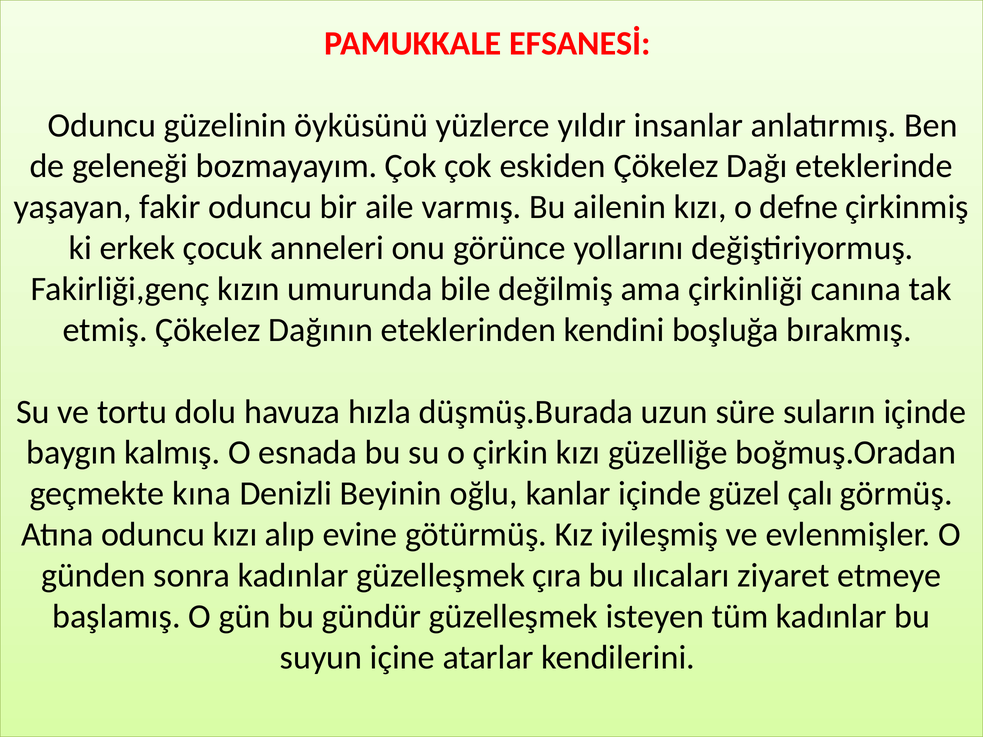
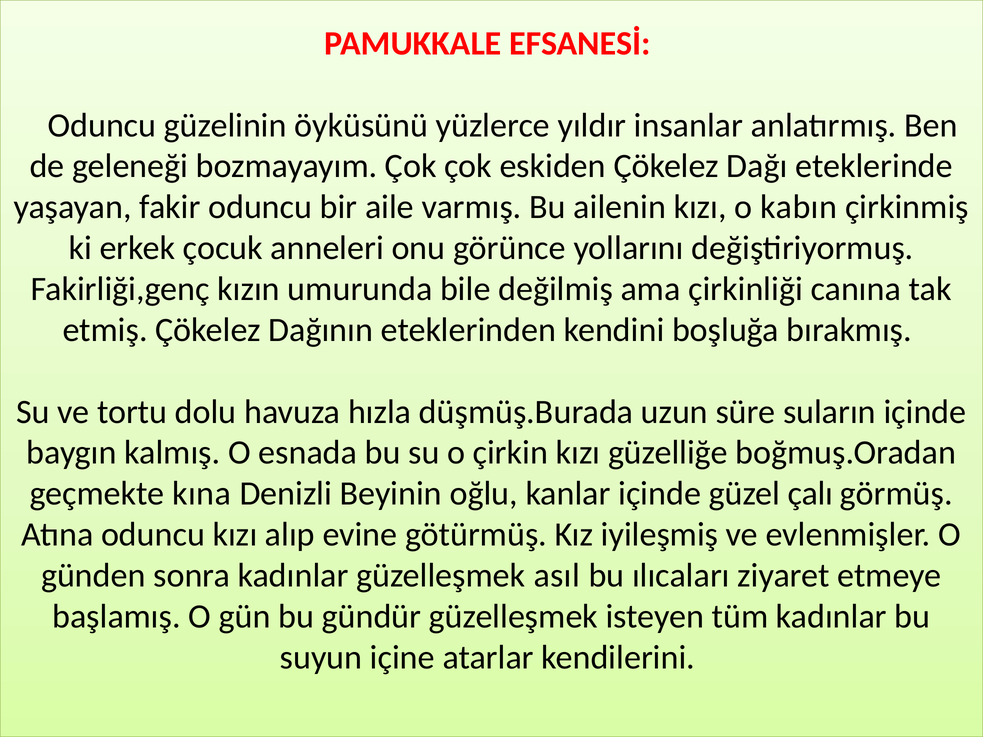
defne: defne -> kabın
çıra: çıra -> asıl
